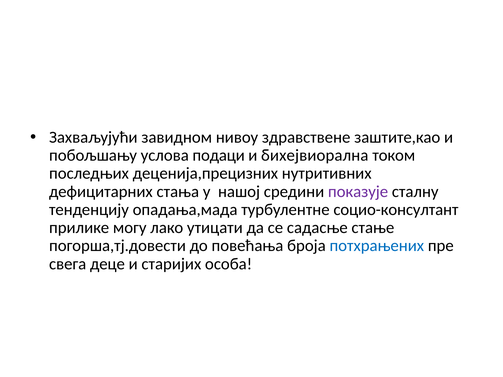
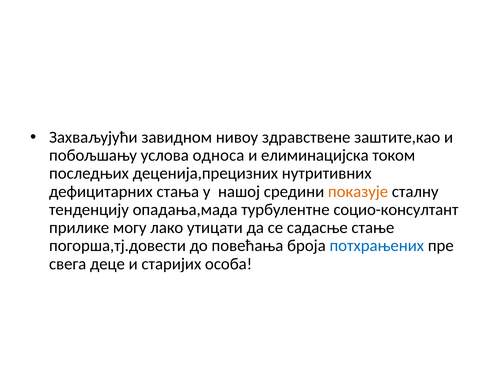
подаци: подаци -> односа
бихејвиорална: бихејвиорална -> елиминацијска
показује colour: purple -> orange
